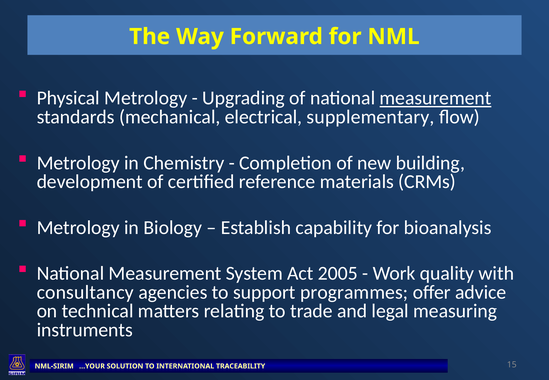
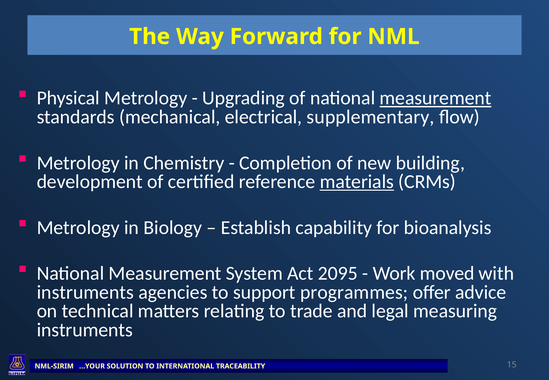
materials underline: none -> present
2005: 2005 -> 2095
quality: quality -> moved
consultancy at (85, 292): consultancy -> instruments
